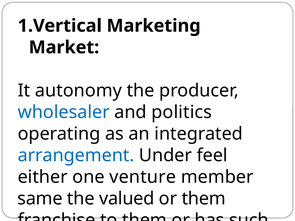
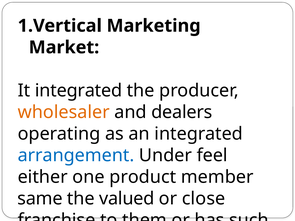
It autonomy: autonomy -> integrated
wholesaler colour: blue -> orange
politics: politics -> dealers
venture: venture -> product
or them: them -> close
